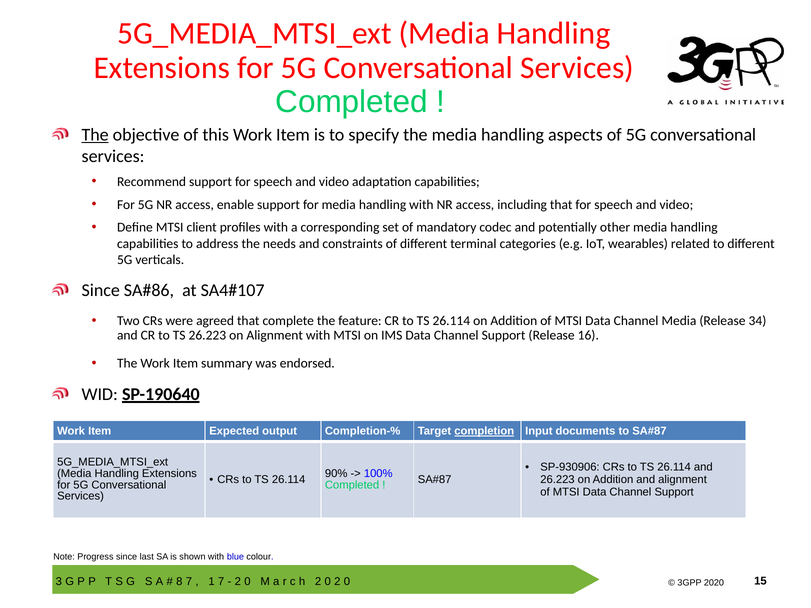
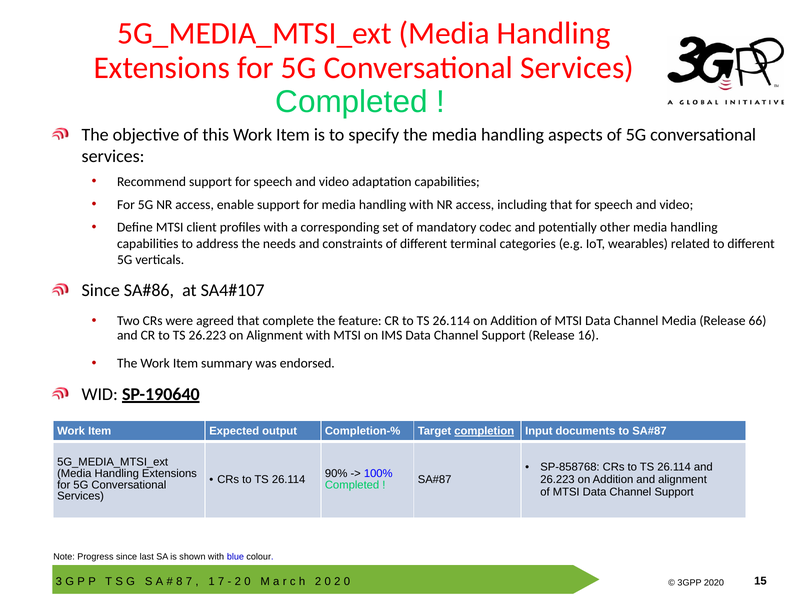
The at (95, 135) underline: present -> none
34: 34 -> 66
SP-930906: SP-930906 -> SP-858768
